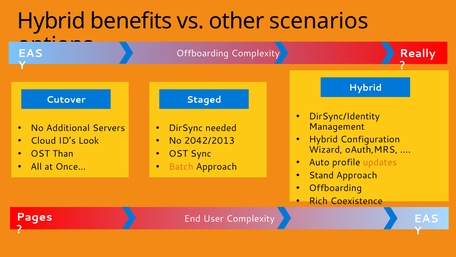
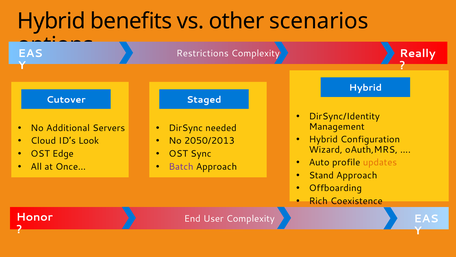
Offboarding at (203, 53): Offboarding -> Restrictions
2042/2013: 2042/2013 -> 2050/2013
Than: Than -> Edge
Batch colour: orange -> purple
Pages: Pages -> Honor
